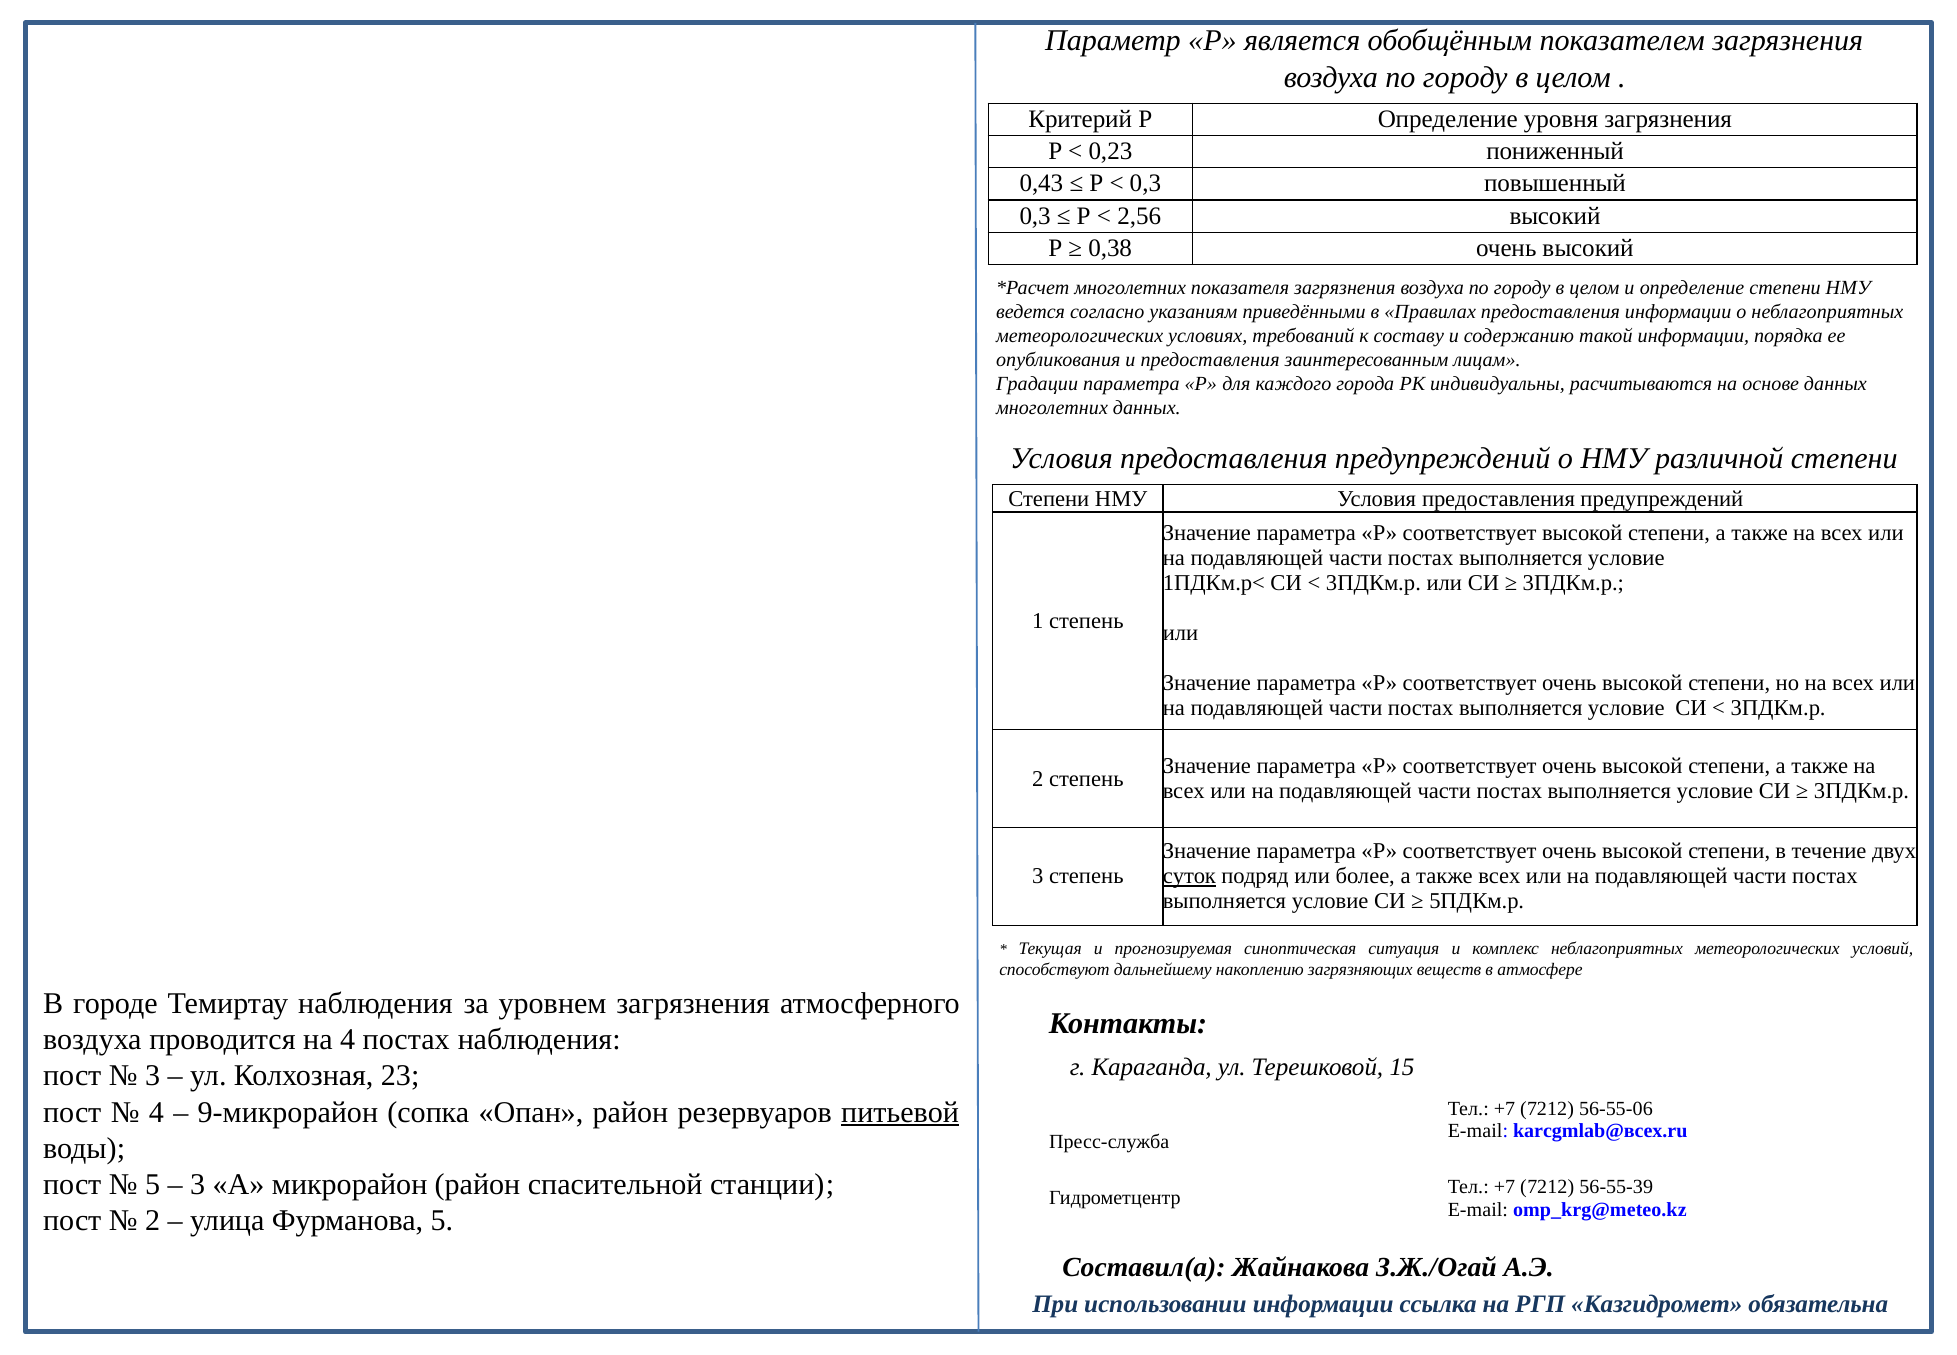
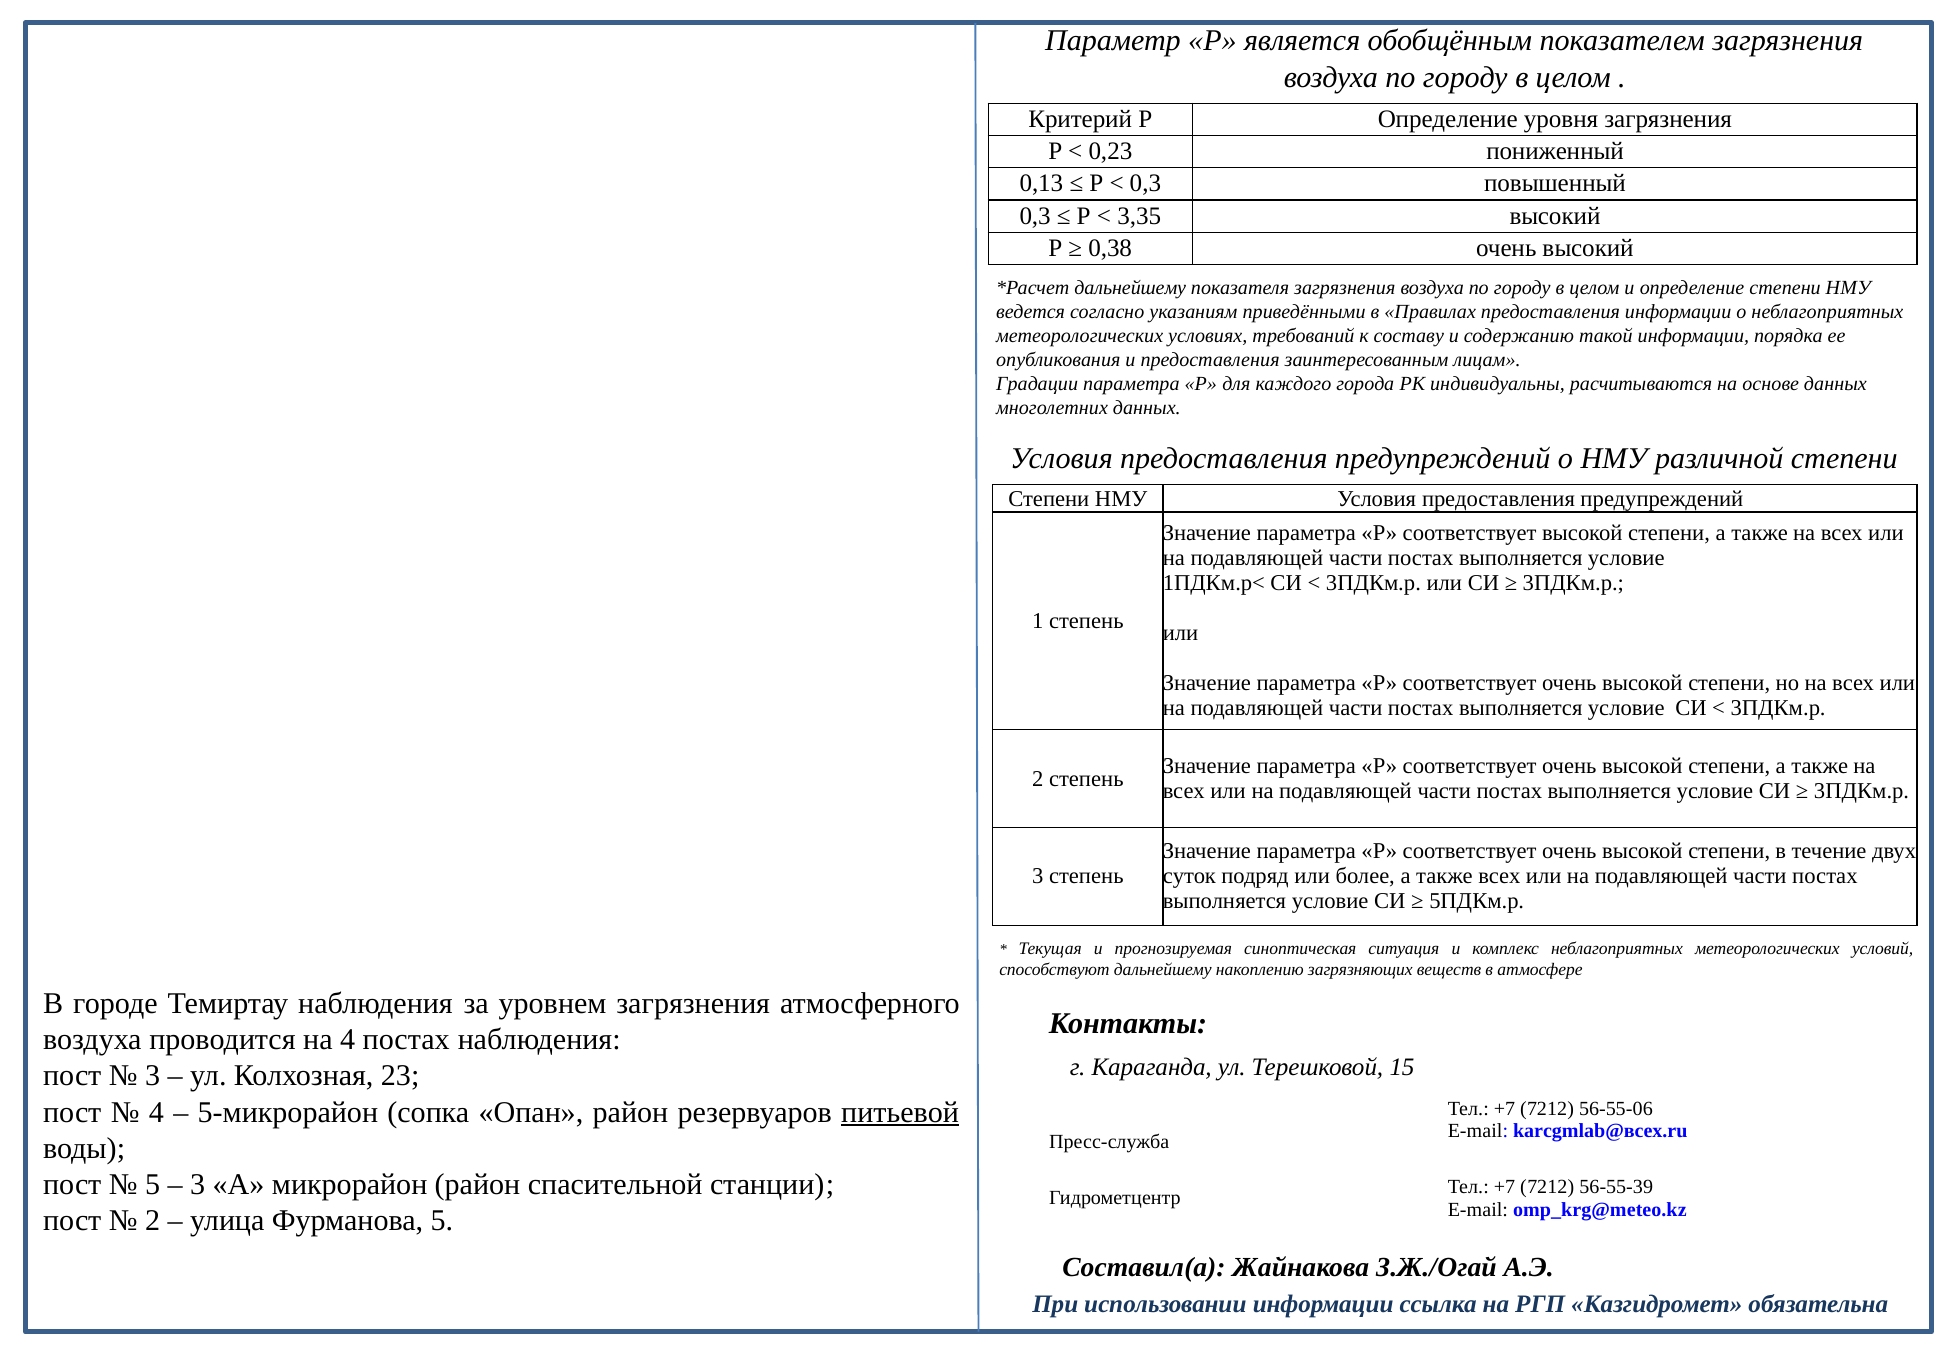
0,43: 0,43 -> 0,13
2,56: 2,56 -> 3,35
многолетних at (1130, 288): многолетних -> дальнейшему
суток underline: present -> none
9-микрорайон: 9-микрорайон -> 5-микрорайон
